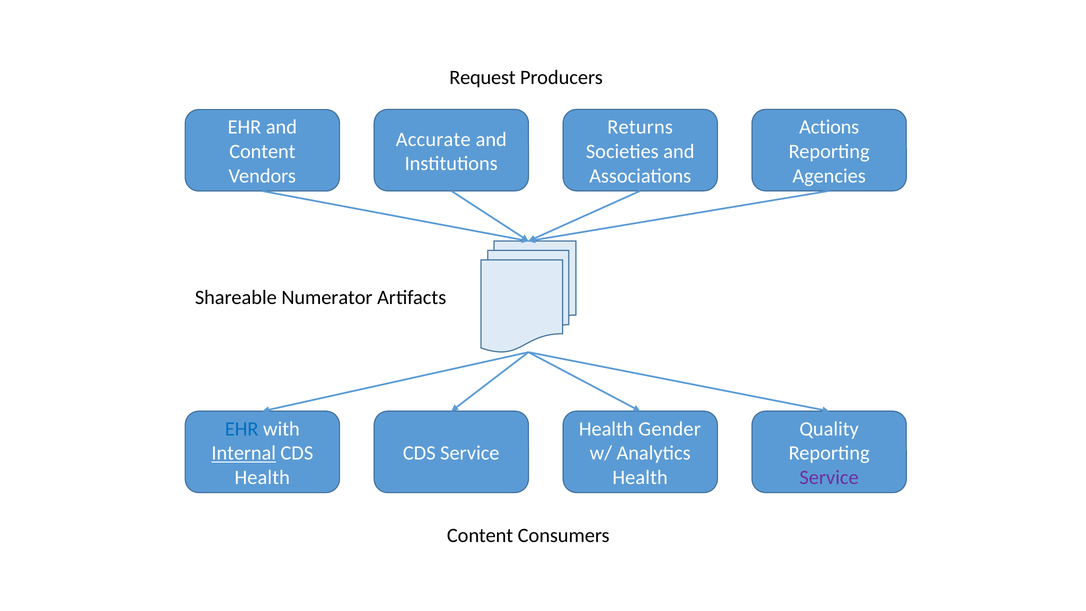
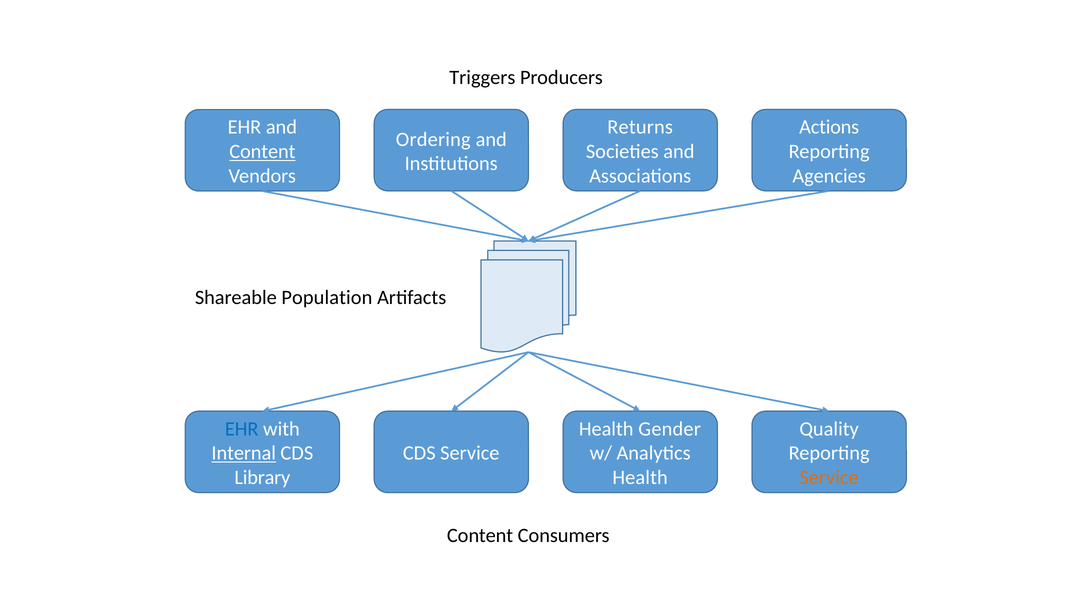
Request: Request -> Triggers
Accurate: Accurate -> Ordering
Content at (262, 152) underline: none -> present
Numerator: Numerator -> Population
Health at (262, 478): Health -> Library
Service at (829, 478) colour: purple -> orange
